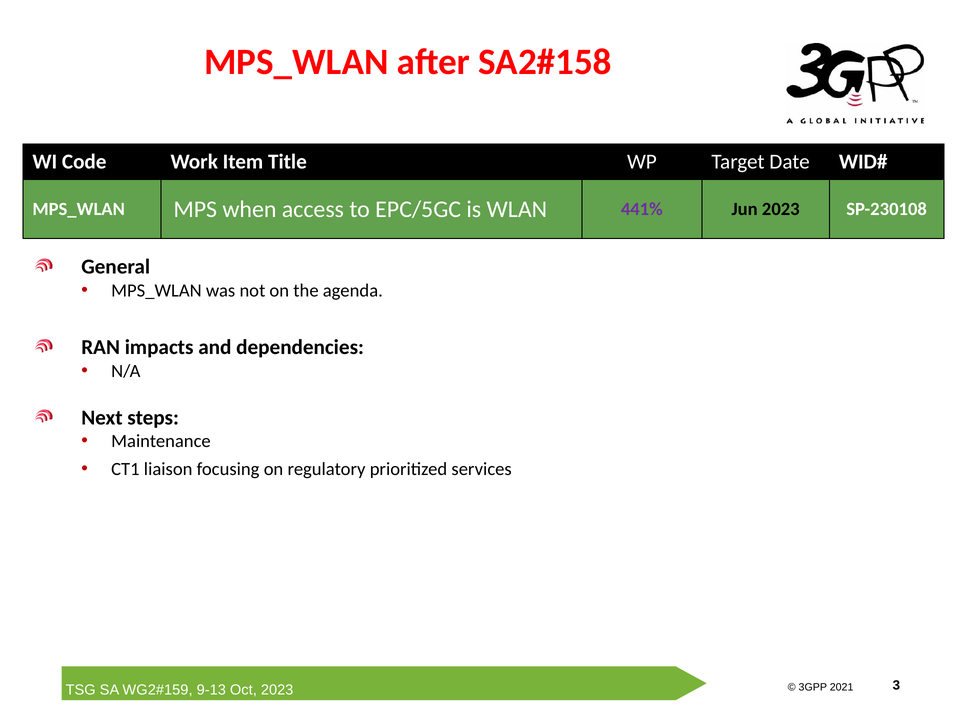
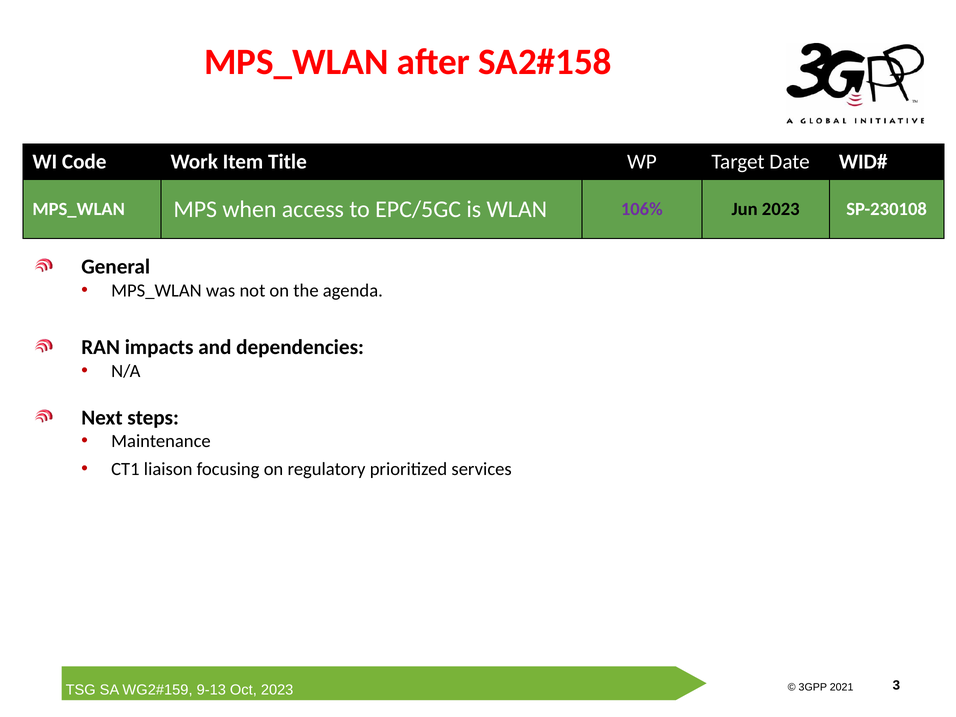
441%: 441% -> 106%
